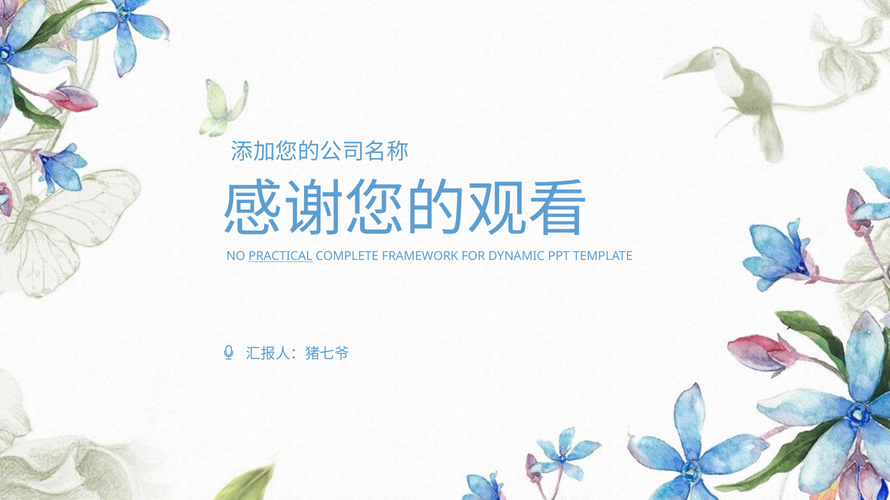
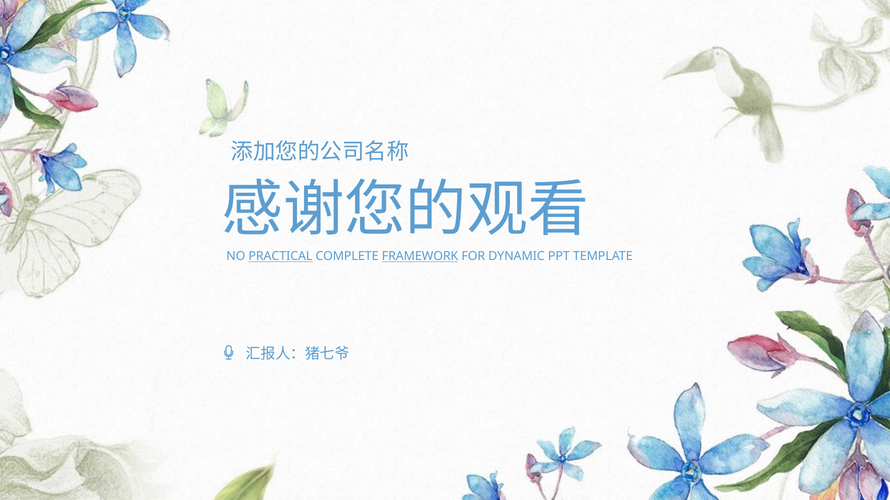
FRAMEWORK underline: none -> present
